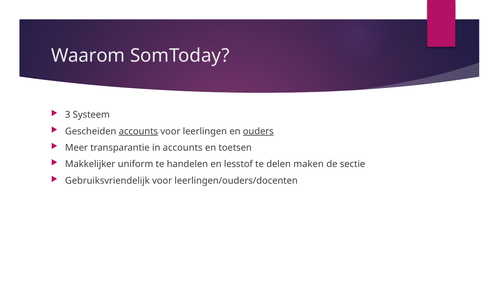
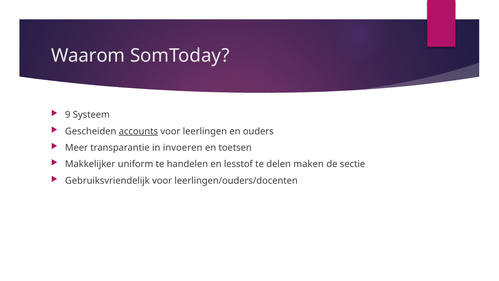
3: 3 -> 9
ouders underline: present -> none
in accounts: accounts -> invoeren
